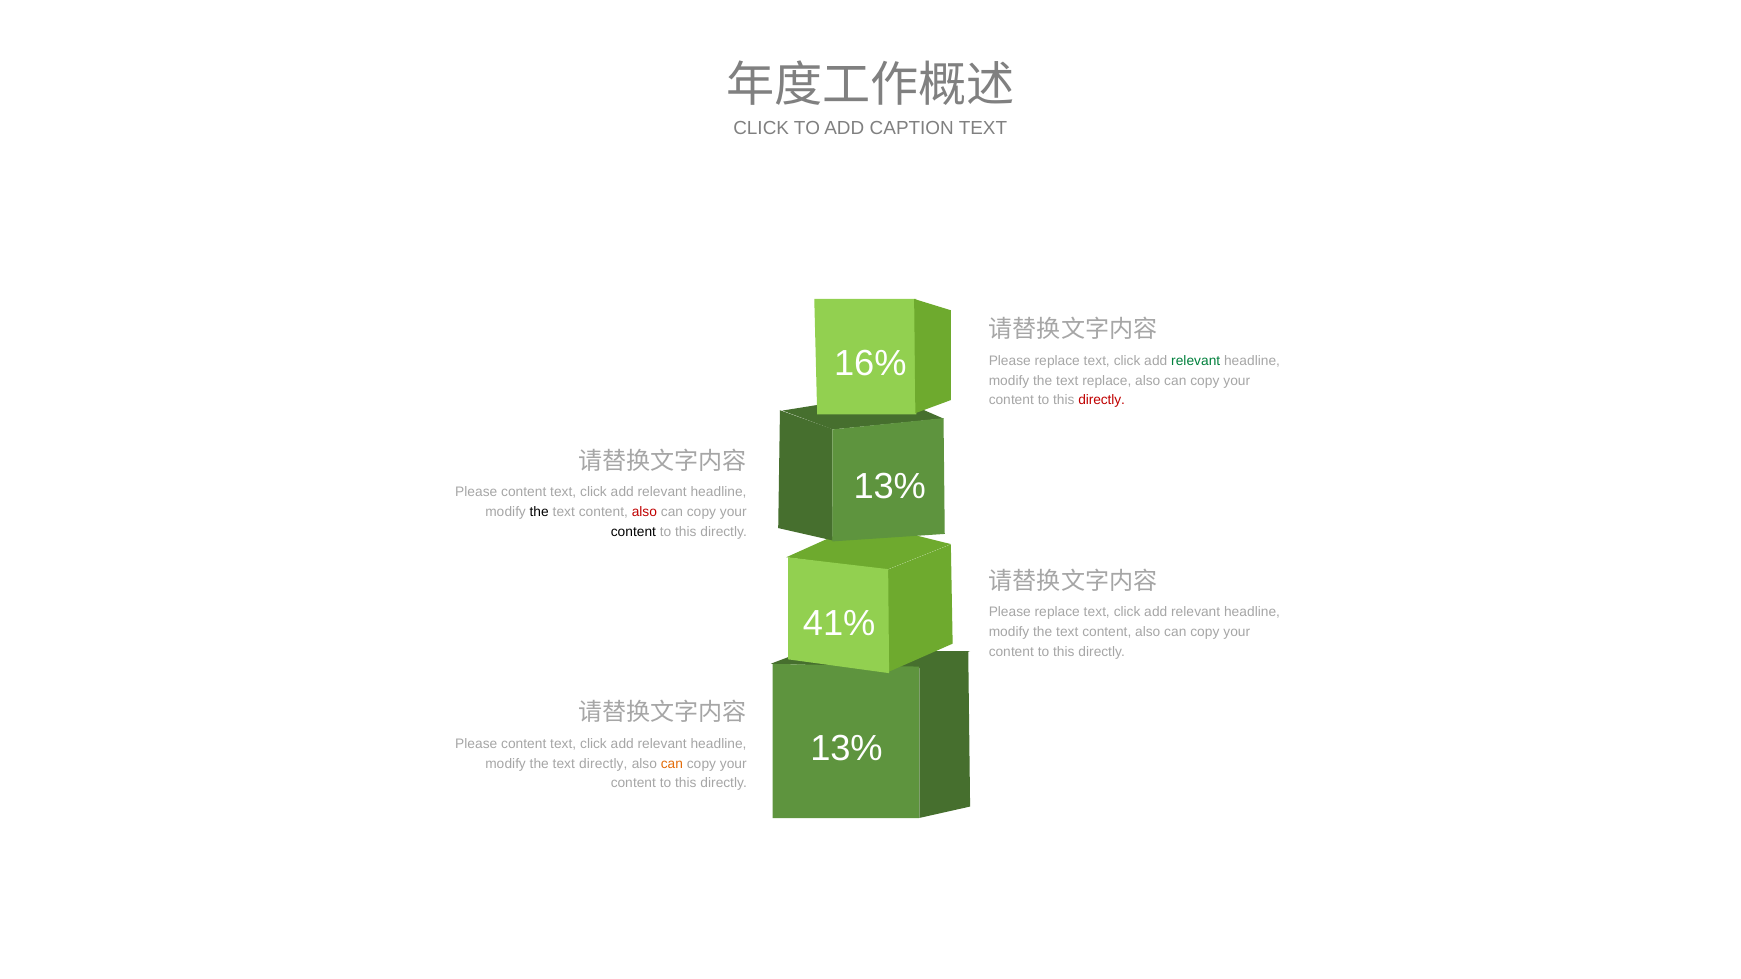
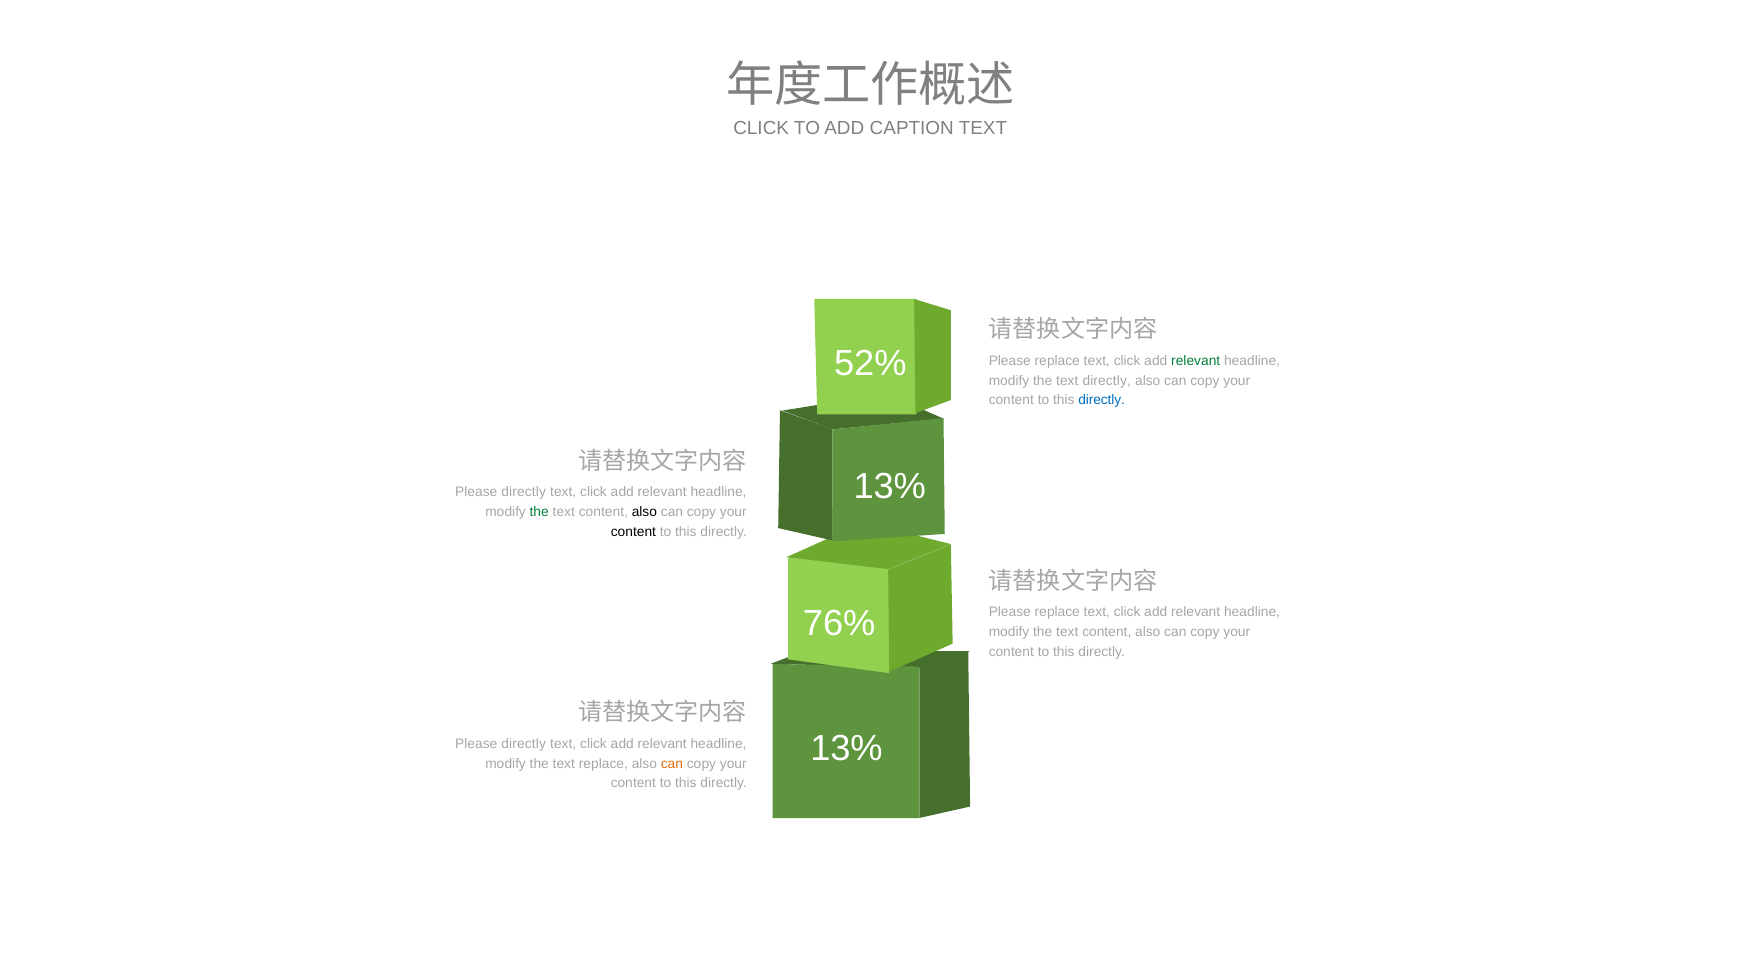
16%: 16% -> 52%
text replace: replace -> directly
directly at (1102, 400) colour: red -> blue
content at (524, 493): content -> directly
the at (539, 512) colour: black -> green
also at (644, 512) colour: red -> black
41%: 41% -> 76%
content at (524, 744): content -> directly
text directly: directly -> replace
